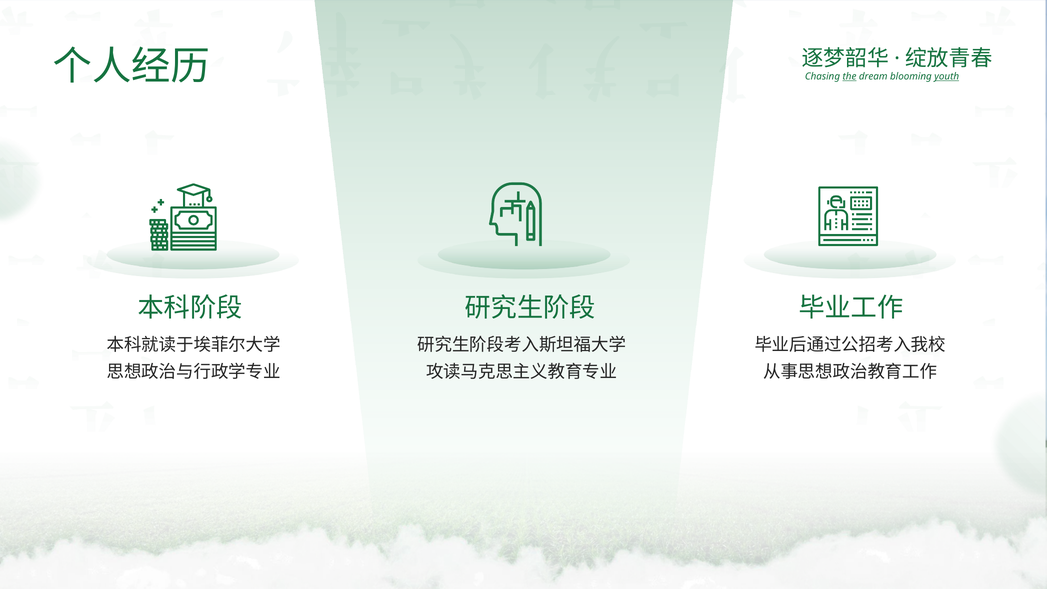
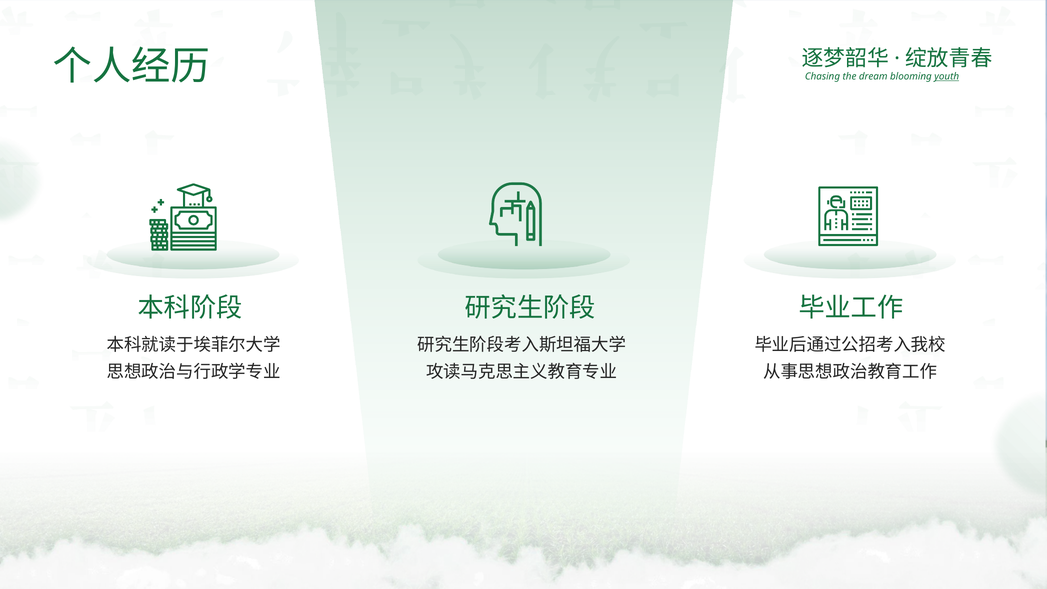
the underline: present -> none
